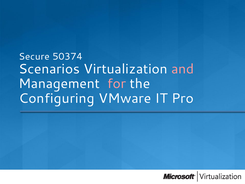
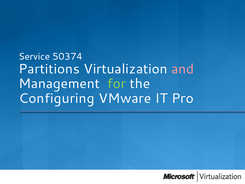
Secure: Secure -> Service
Scenarios: Scenarios -> Partitions
for colour: pink -> light green
